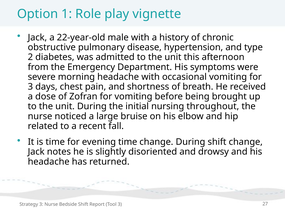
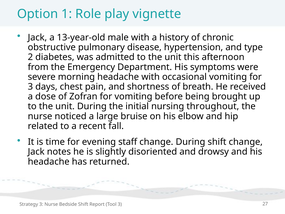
22-year-old: 22-year-old -> 13-year-old
evening time: time -> staff
